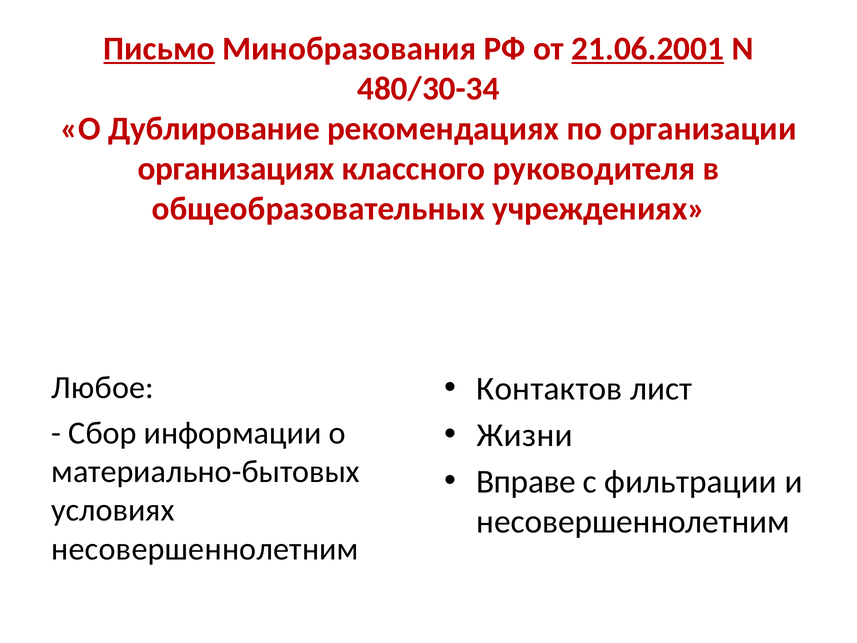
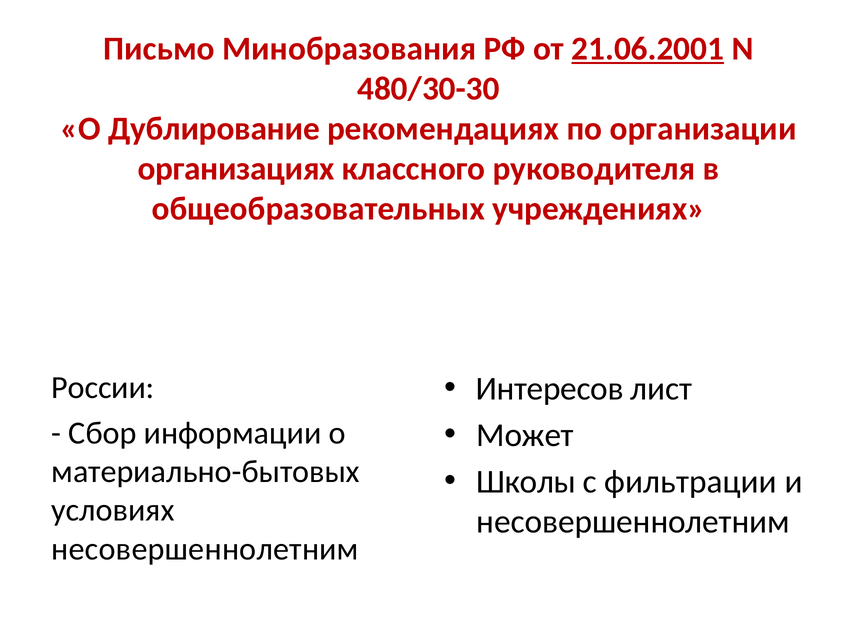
Письмо underline: present -> none
480/30-34: 480/30-34 -> 480/30-30
Контактов: Контактов -> Интересов
Любое: Любое -> России
Жизни: Жизни -> Может
Вправе: Вправе -> Школы
